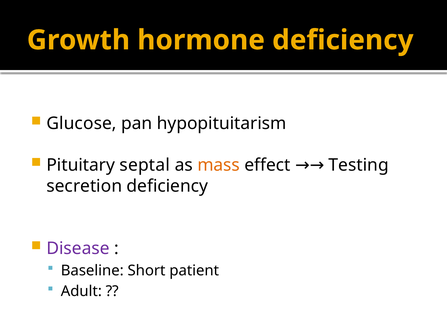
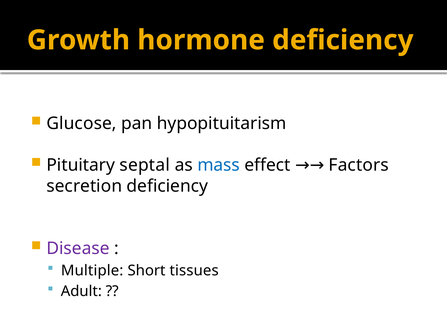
mass colour: orange -> blue
Testing: Testing -> Factors
Baseline: Baseline -> Multiple
patient: patient -> tissues
